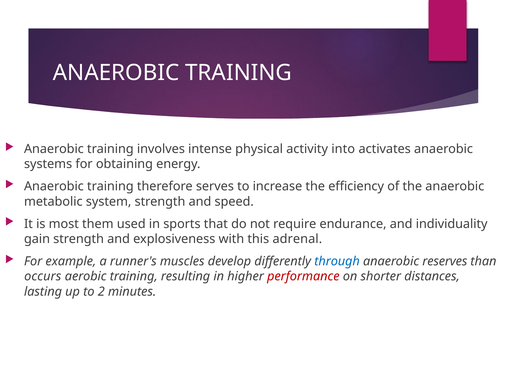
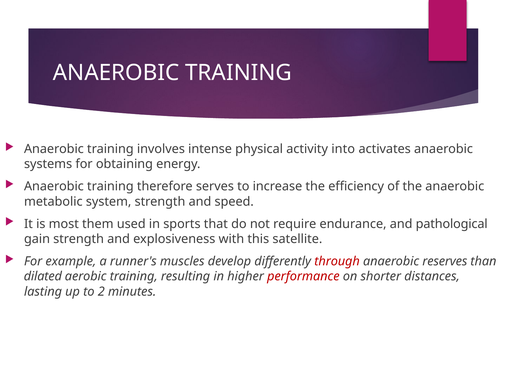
individuality: individuality -> pathological
adrenal: adrenal -> satellite
through colour: blue -> red
occurs: occurs -> dilated
